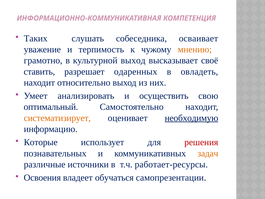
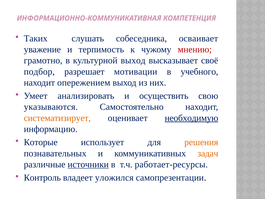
мнению colour: orange -> red
ставить: ставить -> подбор
одаренных: одаренных -> мотивации
овладеть: овладеть -> учебного
относительно: относительно -> опережением
оптимальный: оптимальный -> указываются
решения colour: red -> orange
источники underline: none -> present
Освоения: Освоения -> Контроль
обучаться: обучаться -> уложился
